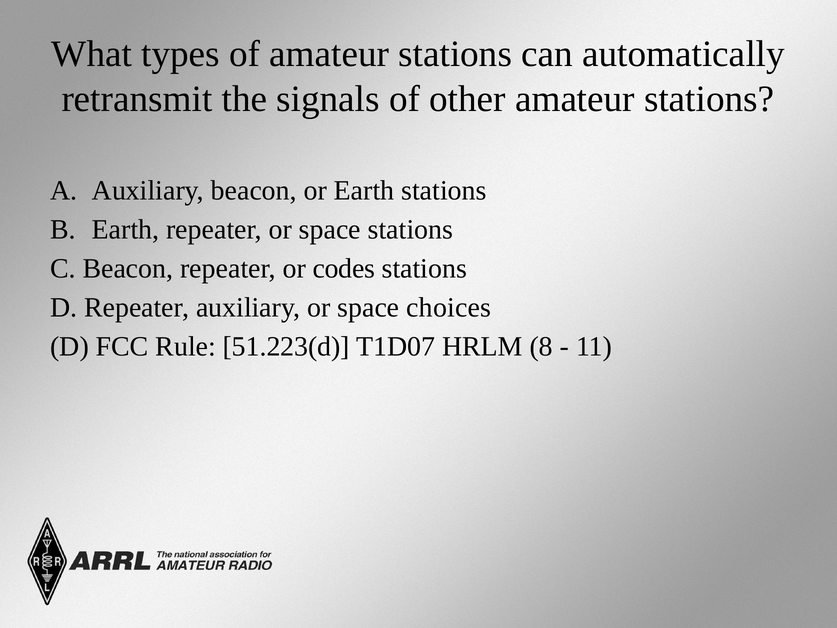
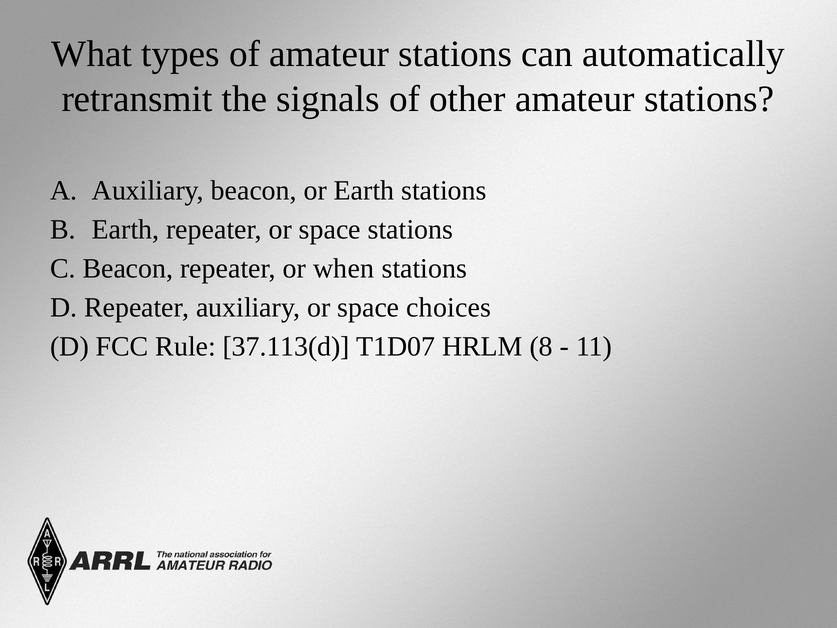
codes: codes -> when
51.223(d: 51.223(d -> 37.113(d
